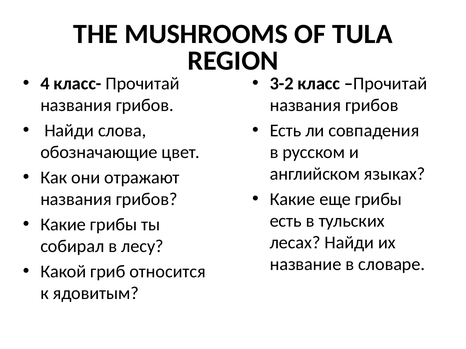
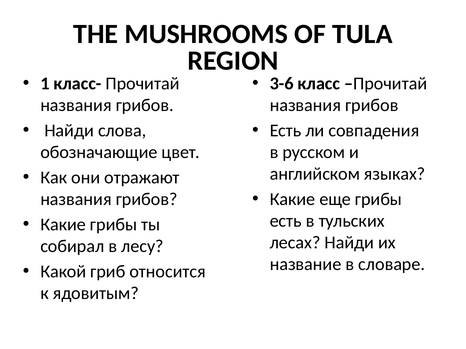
4: 4 -> 1
3-2: 3-2 -> 3-6
